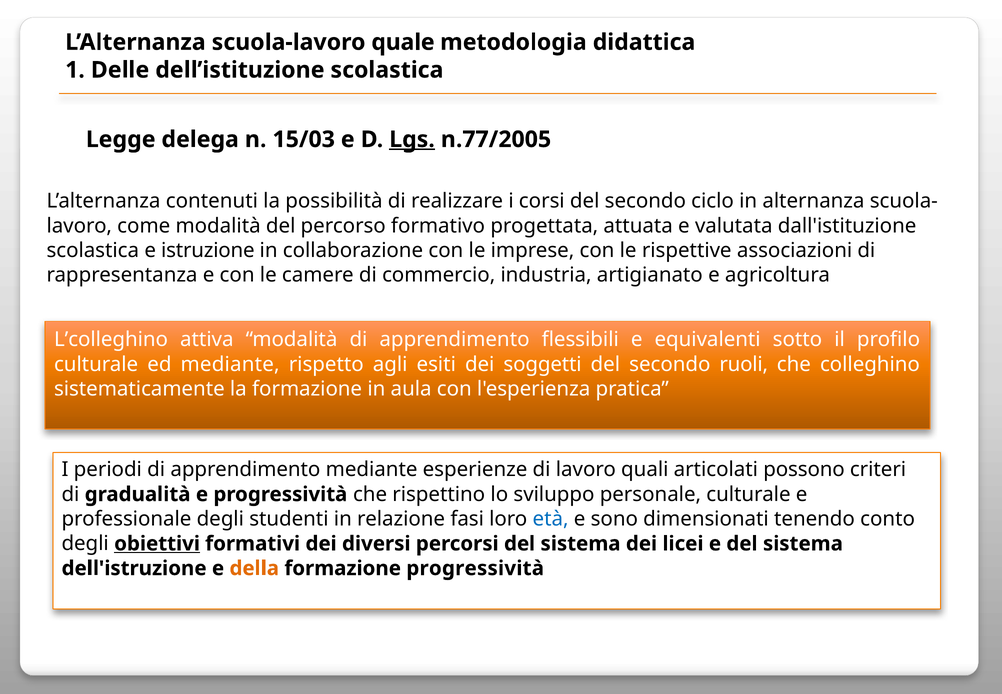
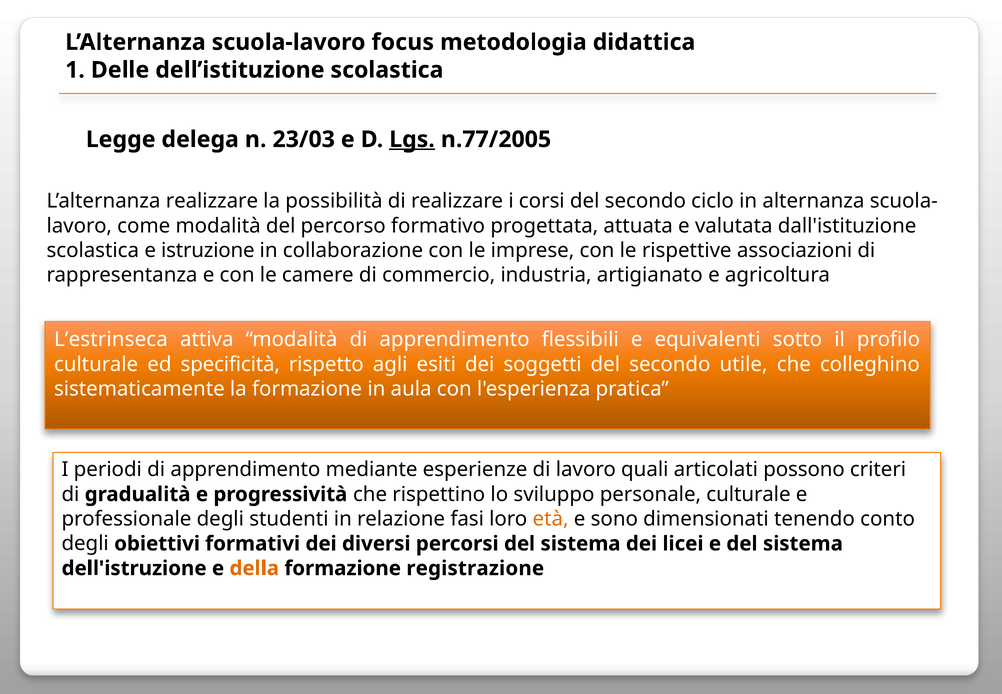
quale: quale -> focus
15/03: 15/03 -> 23/03
L’alternanza contenuti: contenuti -> realizzare
L’colleghino: L’colleghino -> L’estrinseca
ed mediante: mediante -> specificità
ruoli: ruoli -> utile
età colour: blue -> orange
obiettivi underline: present -> none
formazione progressività: progressività -> registrazione
